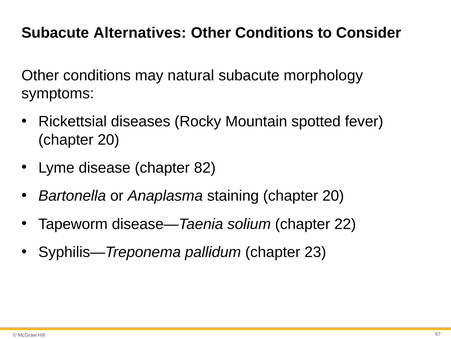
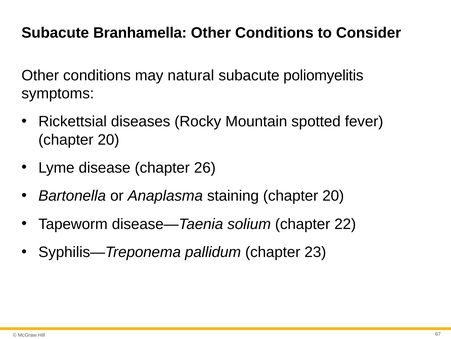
Alternatives: Alternatives -> Branhamella
morphology: morphology -> poliomyelitis
82: 82 -> 26
